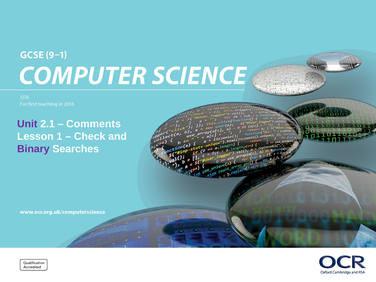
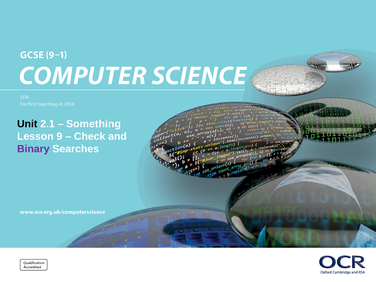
Unit colour: purple -> black
Comments: Comments -> Something
1: 1 -> 9
